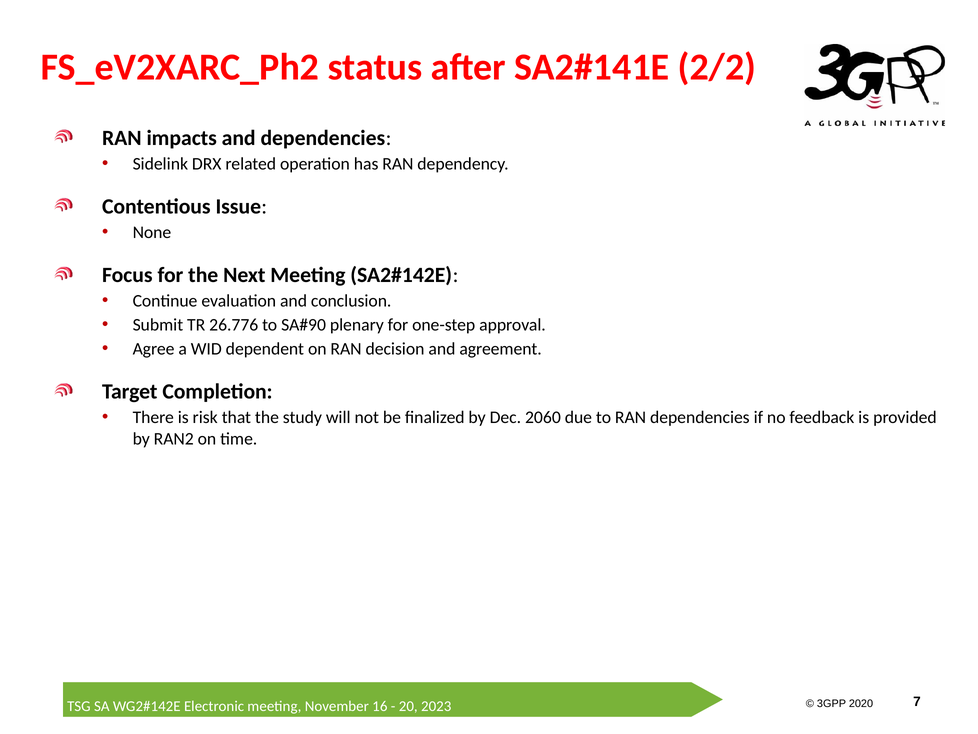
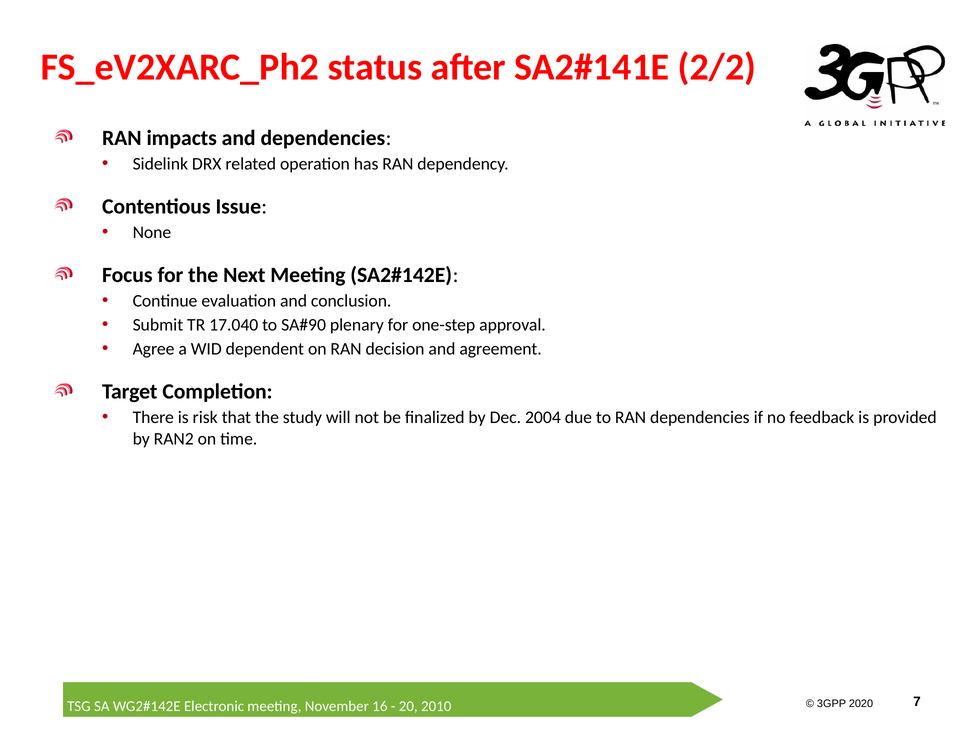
26.776: 26.776 -> 17.040
2060: 2060 -> 2004
2023: 2023 -> 2010
